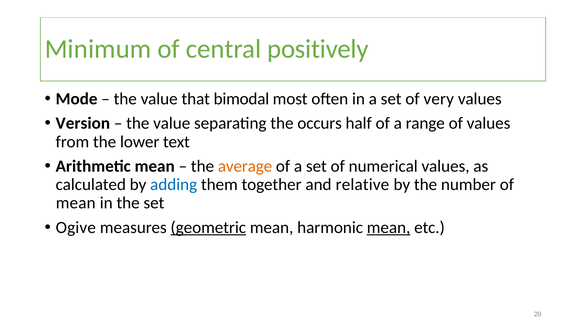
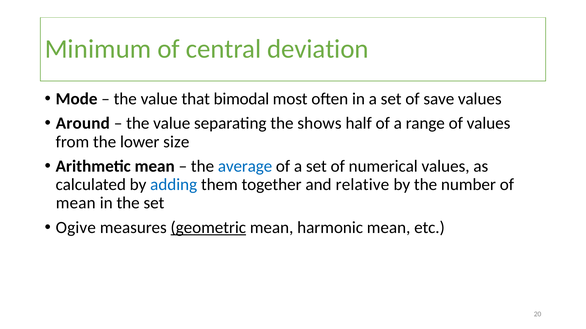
positively: positively -> deviation
very: very -> save
Version: Version -> Around
occurs: occurs -> shows
text: text -> size
average colour: orange -> blue
mean at (389, 228) underline: present -> none
